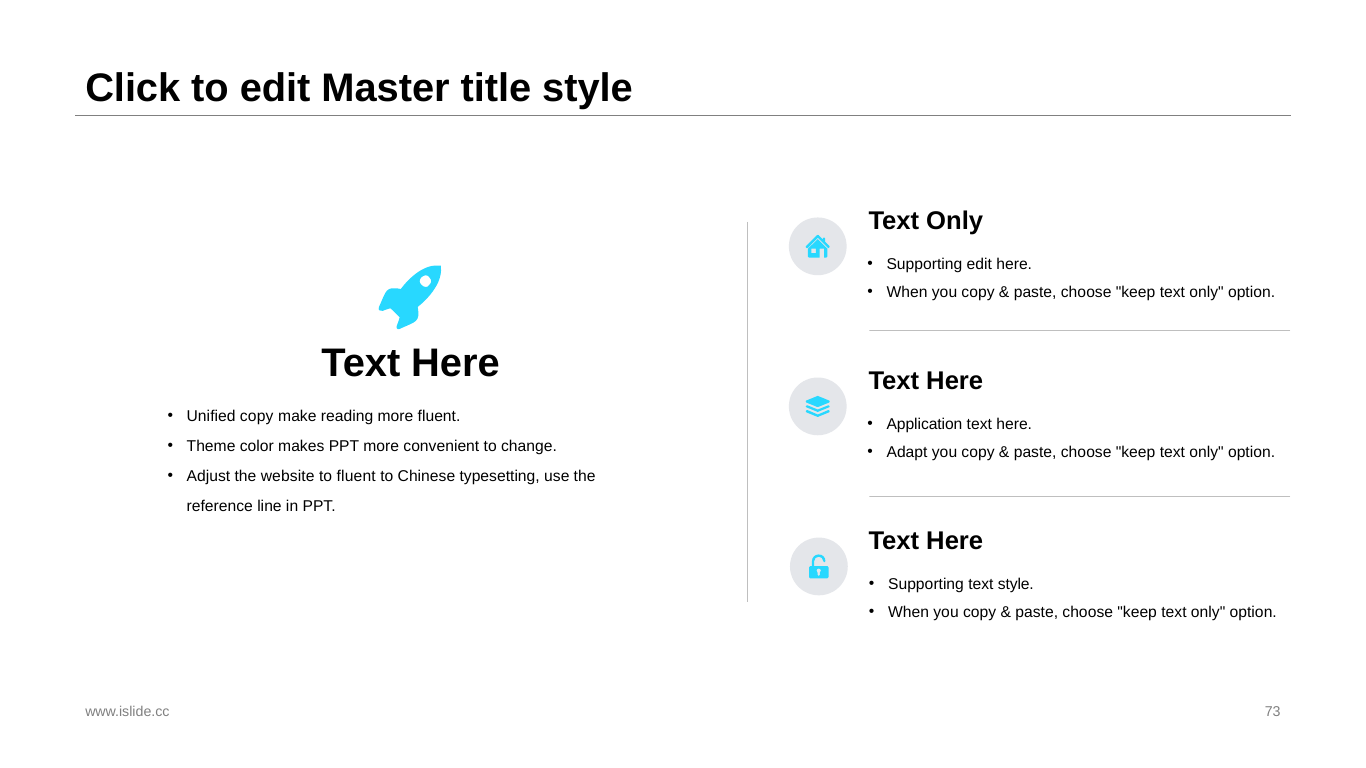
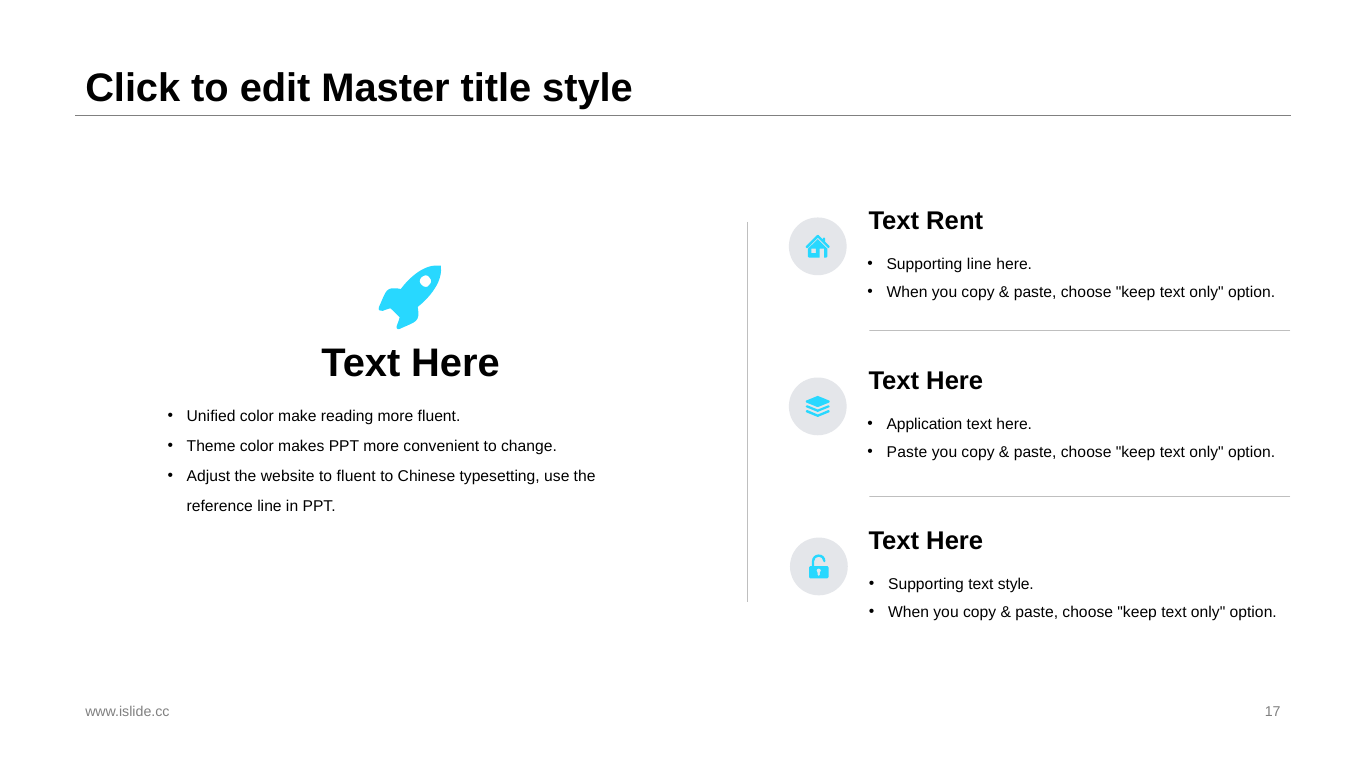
Only at (955, 221): Only -> Rent
Supporting edit: edit -> line
Unified copy: copy -> color
Adapt at (907, 453): Adapt -> Paste
73: 73 -> 17
